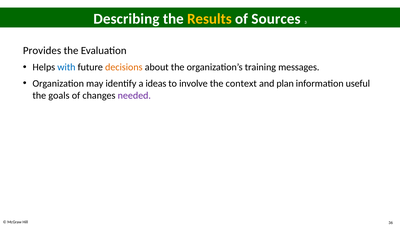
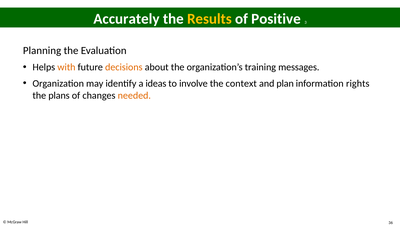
Describing: Describing -> Accurately
Sources: Sources -> Positive
Provides: Provides -> Planning
with colour: blue -> orange
useful: useful -> rights
goals: goals -> plans
needed colour: purple -> orange
